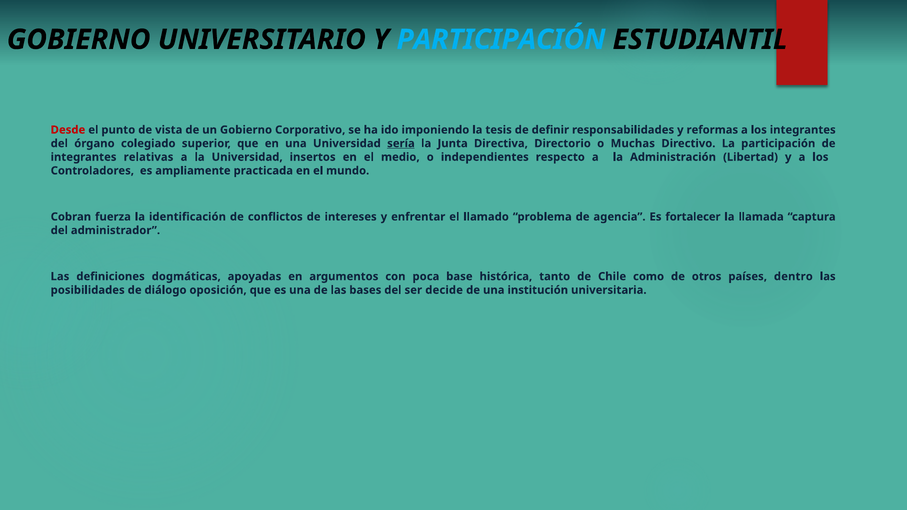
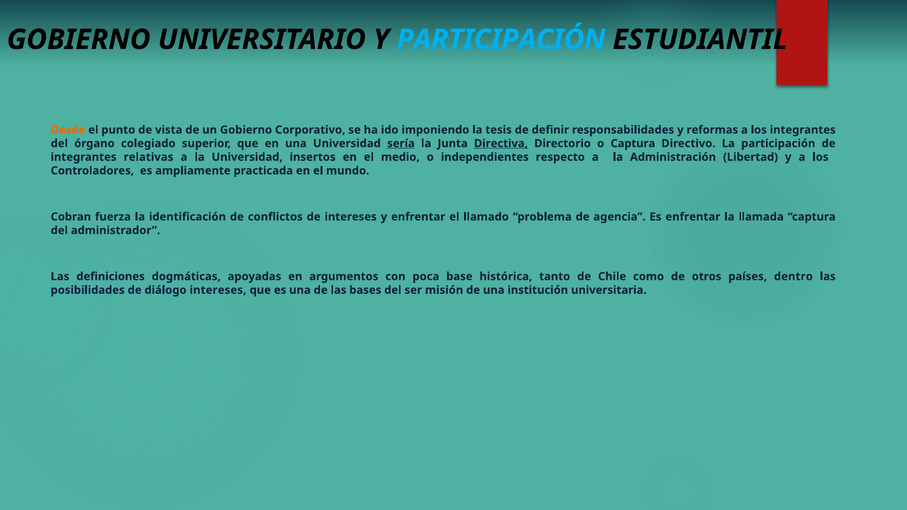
Desde colour: red -> orange
Directiva underline: none -> present
o Muchas: Muchas -> Captura
Es fortalecer: fortalecer -> enfrentar
diálogo oposición: oposición -> intereses
decide: decide -> misión
